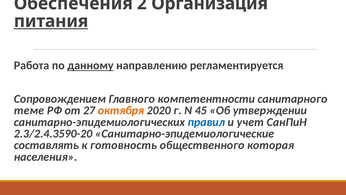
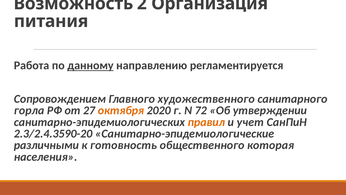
Обеспечения: Обеспечения -> Возможность
питания underline: present -> none
компетентности: компетентности -> художественного
теме: теме -> горла
45: 45 -> 72
правил colour: blue -> orange
составлять: составлять -> различными
